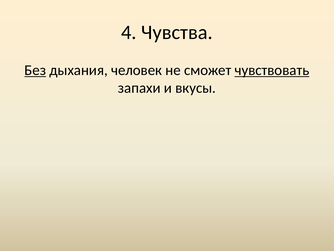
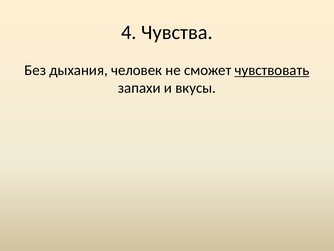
Без underline: present -> none
